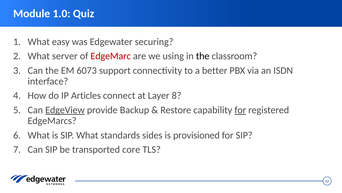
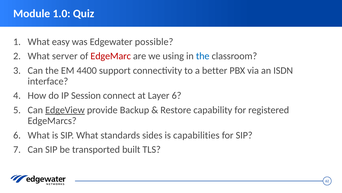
securing: securing -> possible
the at (203, 56) colour: black -> blue
6073: 6073 -> 4400
Articles: Articles -> Session
Layer 8: 8 -> 6
for at (240, 110) underline: present -> none
provisioned: provisioned -> capabilities
core: core -> built
